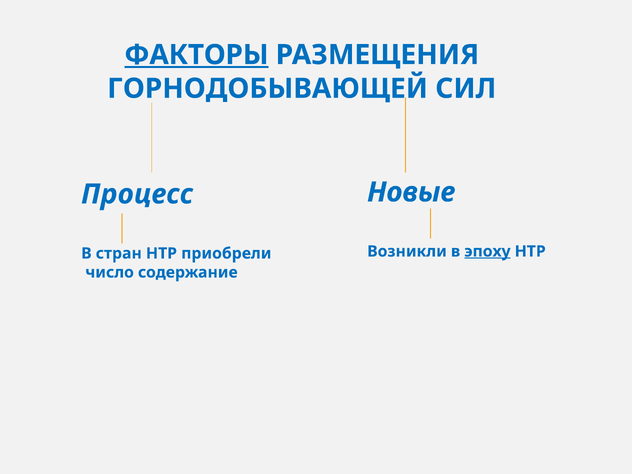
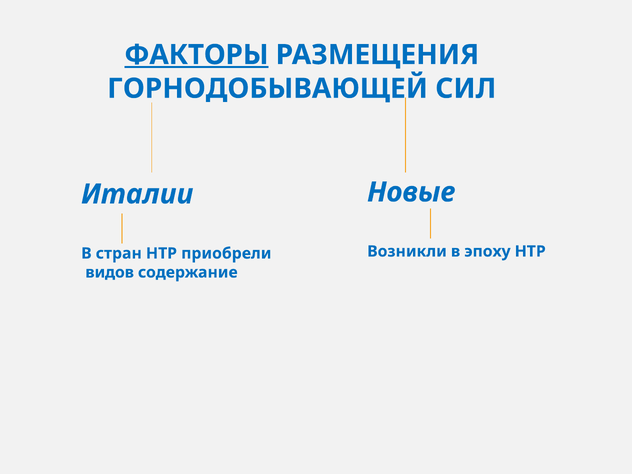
Процесс: Процесс -> Италии
эпоху underline: present -> none
число: число -> видов
